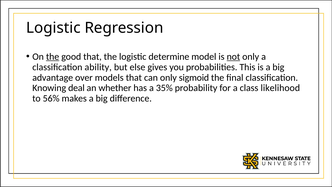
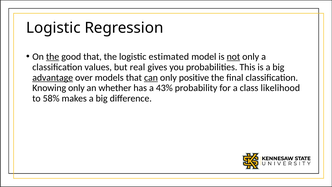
determine: determine -> estimated
ability: ability -> values
else: else -> real
advantage underline: none -> present
can underline: none -> present
sigmoid: sigmoid -> positive
Knowing deal: deal -> only
35%: 35% -> 43%
56%: 56% -> 58%
